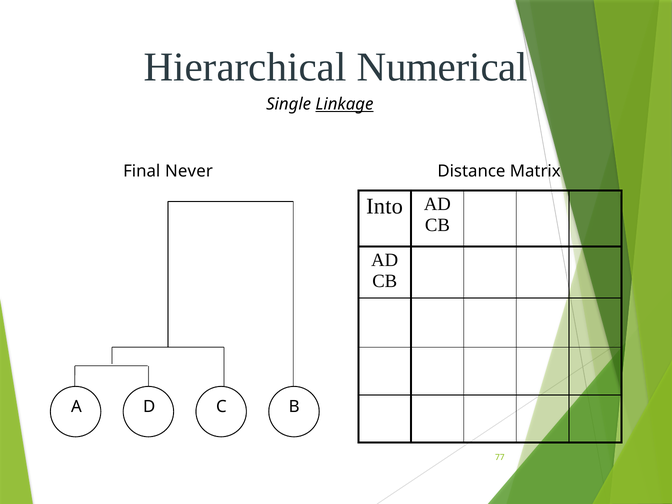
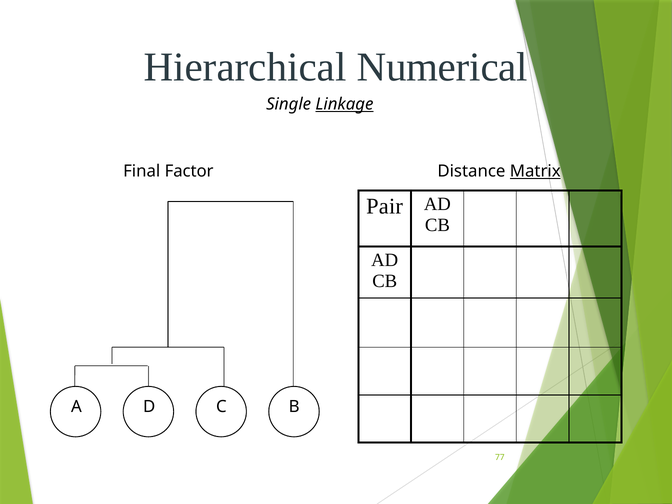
Never: Never -> Factor
Matrix underline: none -> present
Into: Into -> Pair
